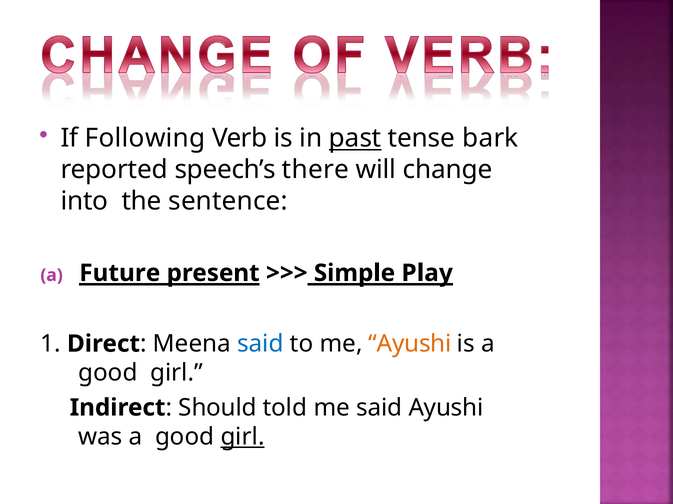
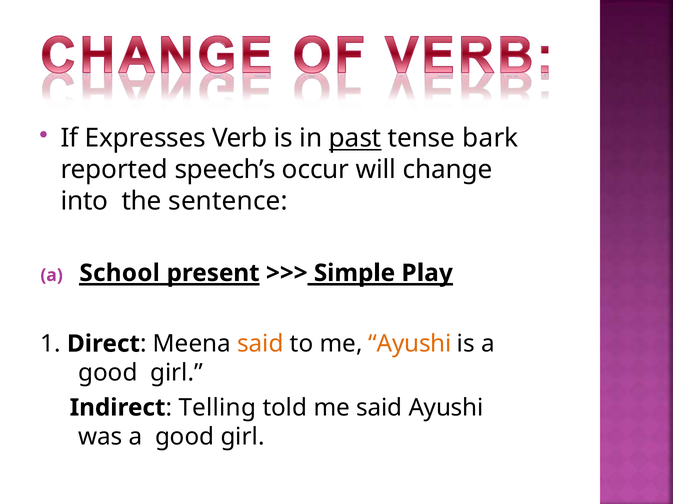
Following: Following -> Expresses
there: there -> occur
Future: Future -> School
said at (260, 344) colour: blue -> orange
Should: Should -> Telling
girl at (243, 437) underline: present -> none
